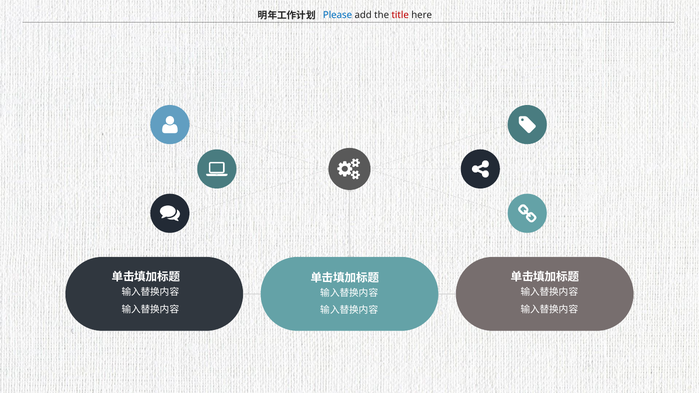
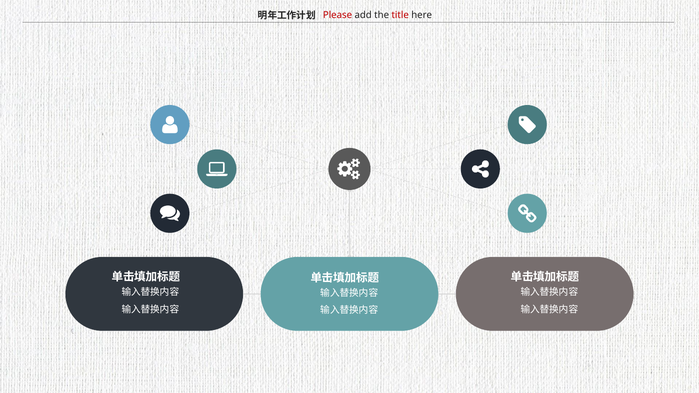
Please colour: blue -> red
